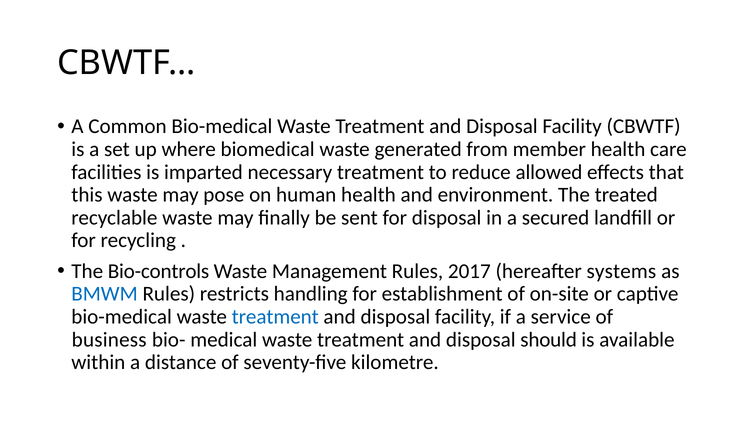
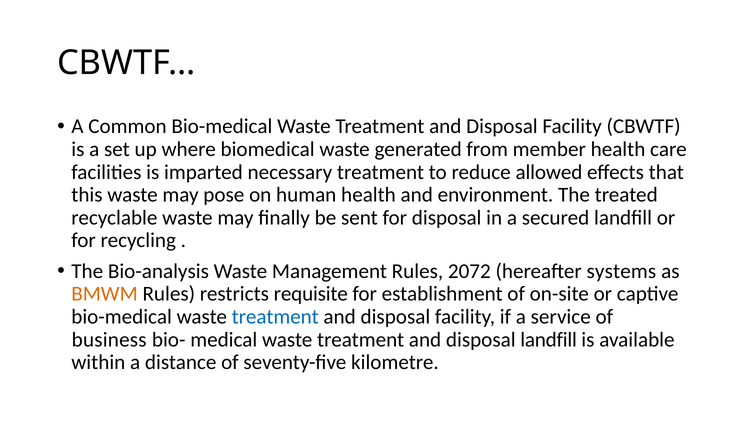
Bio-controls: Bio-controls -> Bio-analysis
2017: 2017 -> 2072
BMWM colour: blue -> orange
handling: handling -> requisite
disposal should: should -> landfill
